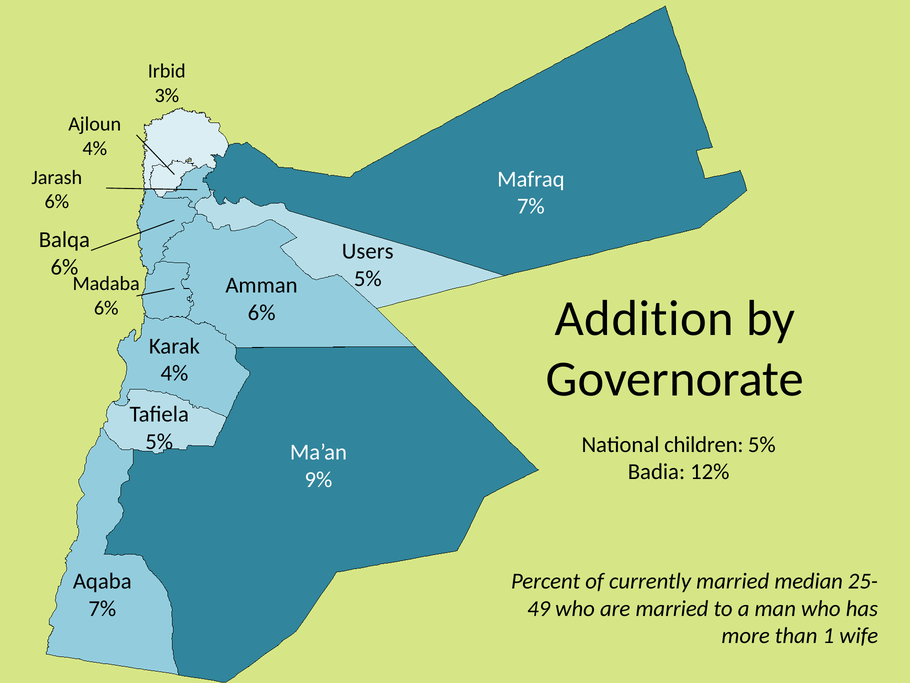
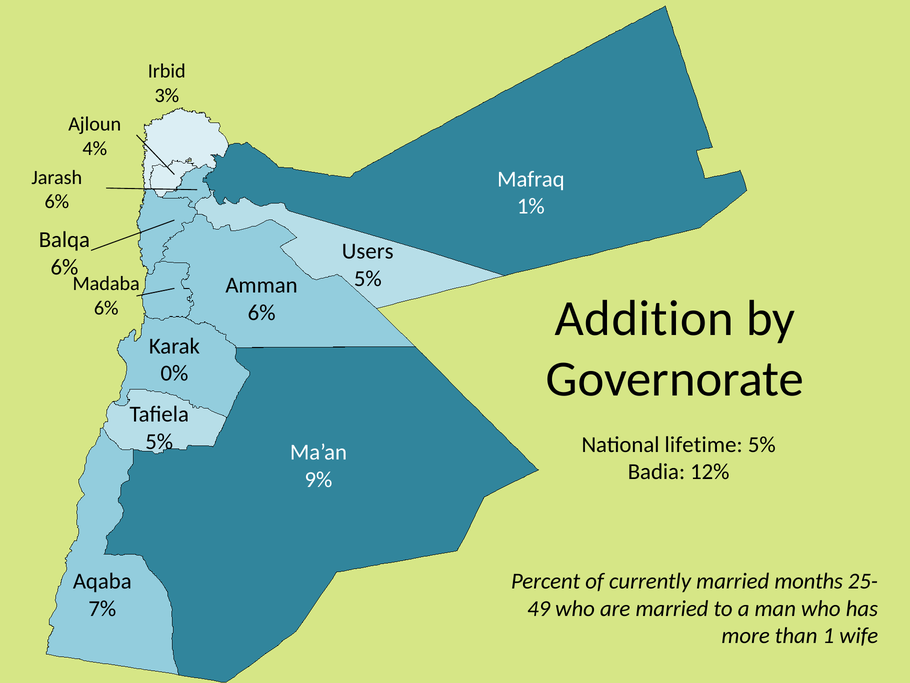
7% at (531, 206): 7% -> 1%
4% at (174, 373): 4% -> 0%
children: children -> lifetime
median: median -> months
